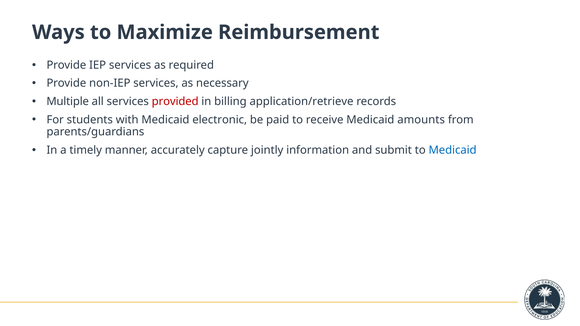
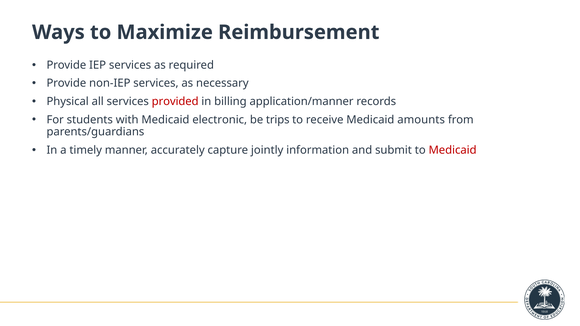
Multiple: Multiple -> Physical
application/retrieve: application/retrieve -> application/manner
paid: paid -> trips
Medicaid at (453, 150) colour: blue -> red
